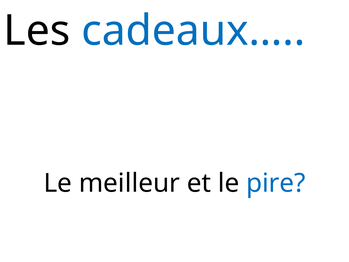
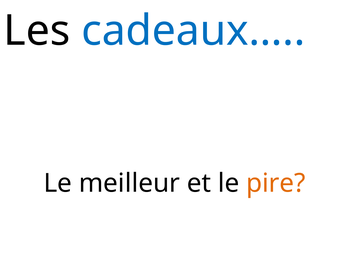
pire colour: blue -> orange
